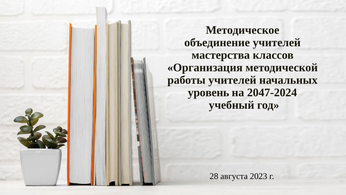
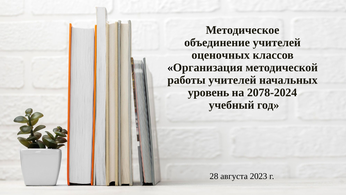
мастерства: мастерства -> оценочных
2047-2024: 2047-2024 -> 2078-2024
